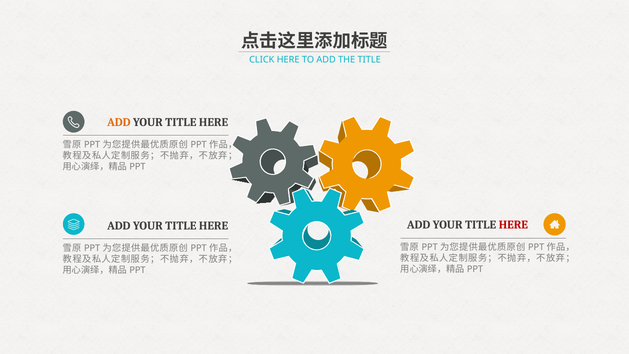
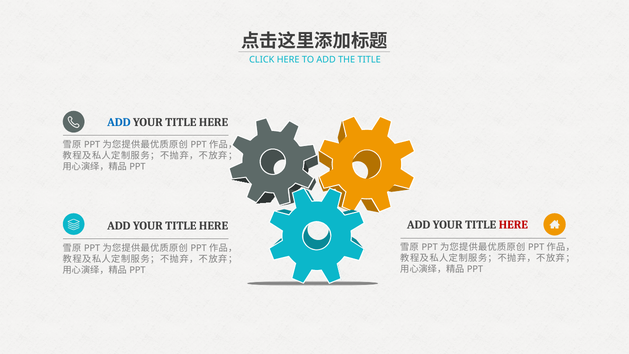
ADD at (119, 122) colour: orange -> blue
